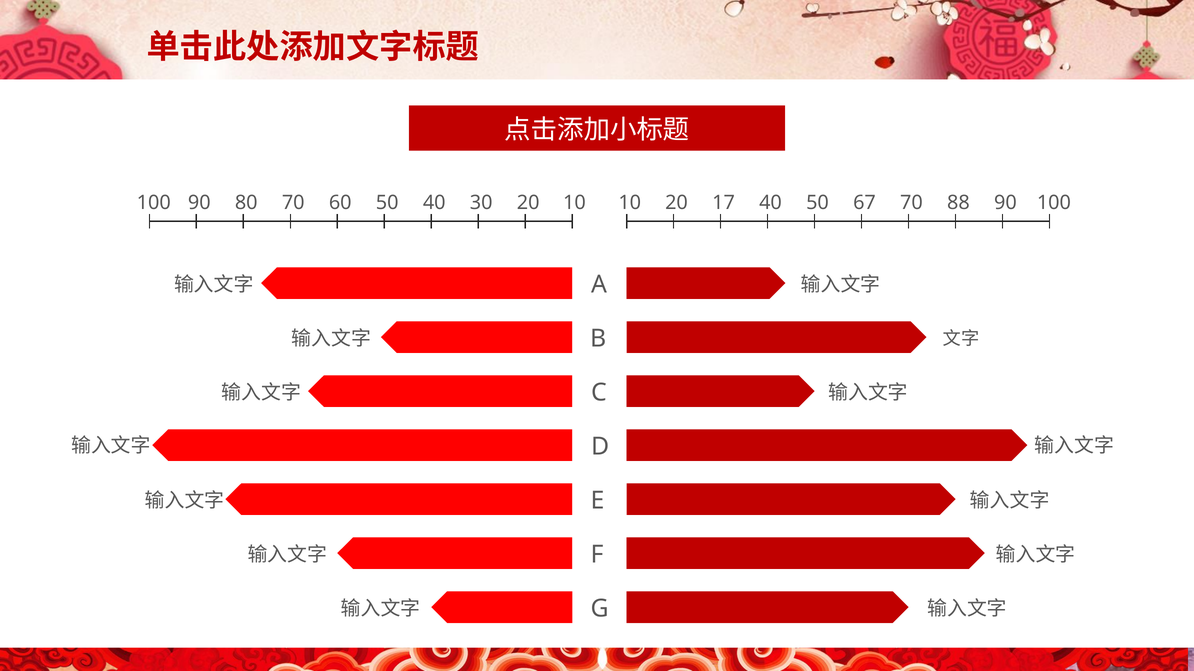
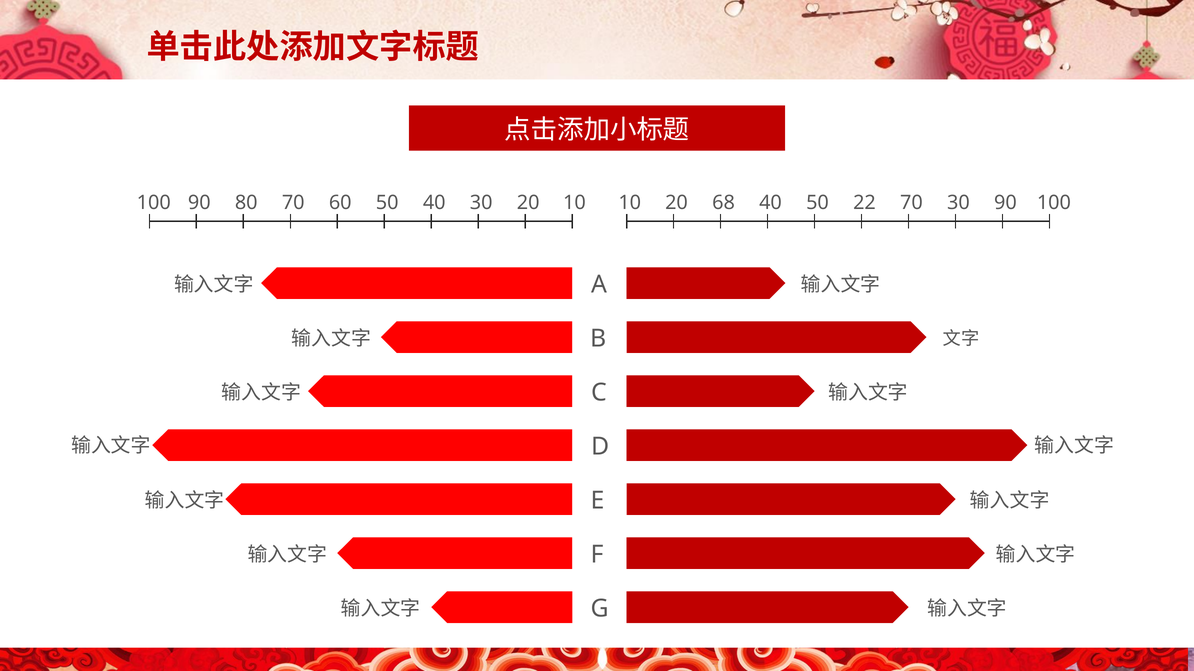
17: 17 -> 68
67: 67 -> 22
70 88: 88 -> 30
